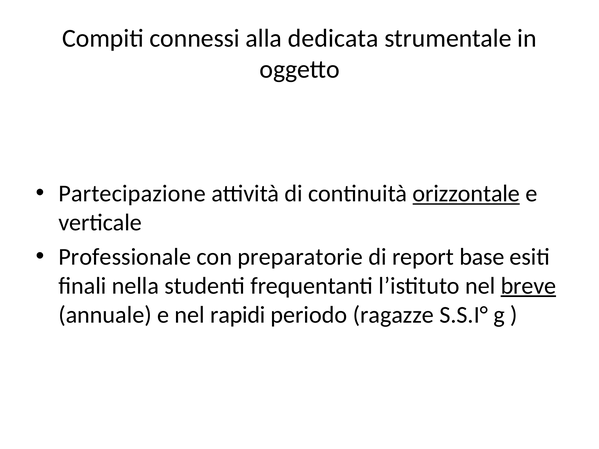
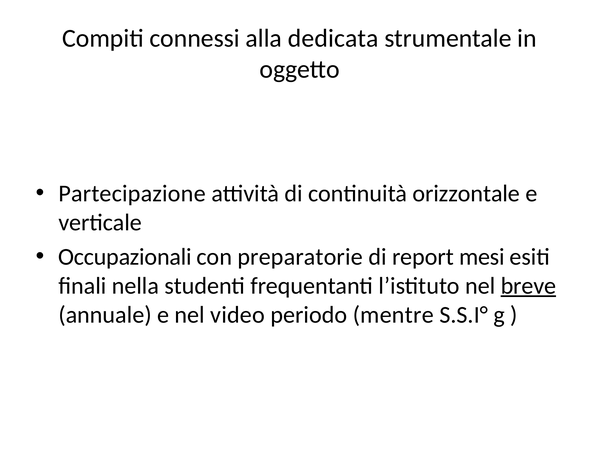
orizzontale underline: present -> none
Professionale: Professionale -> Occupazionali
base: base -> mesi
rapidi: rapidi -> video
ragazze: ragazze -> mentre
